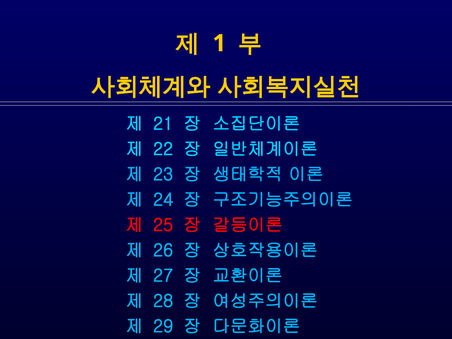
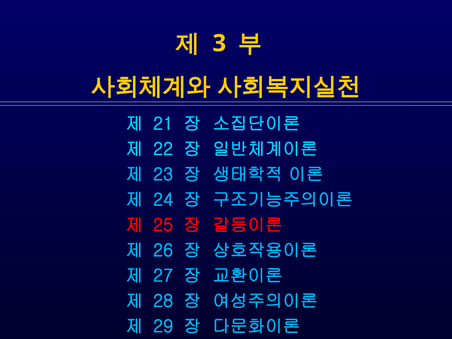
1: 1 -> 3
